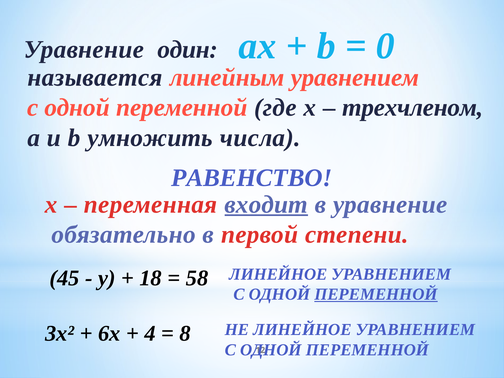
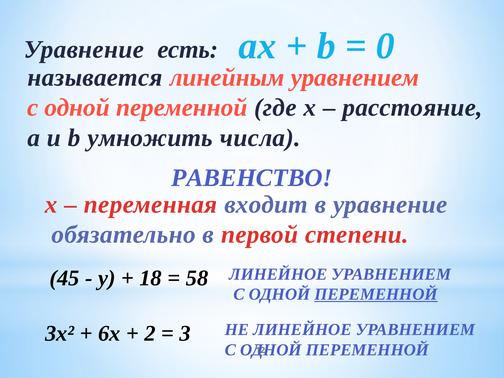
один: один -> есть
трехчленом: трехчленом -> расстояние
входит underline: present -> none
4: 4 -> 2
8: 8 -> 3
